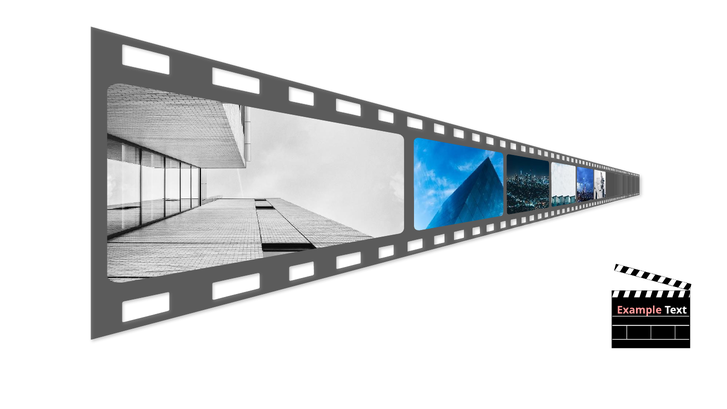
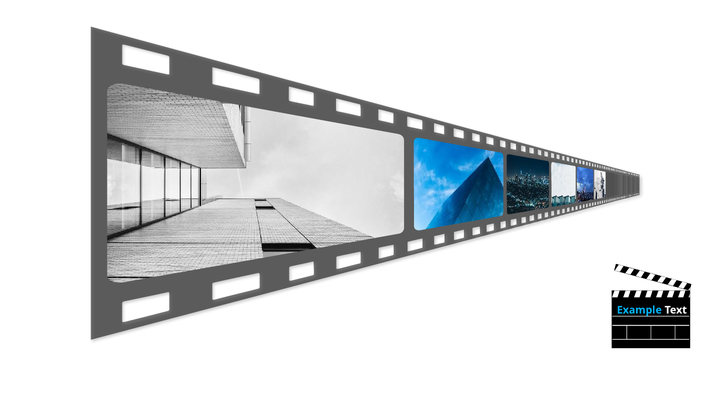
Example colour: pink -> light blue
